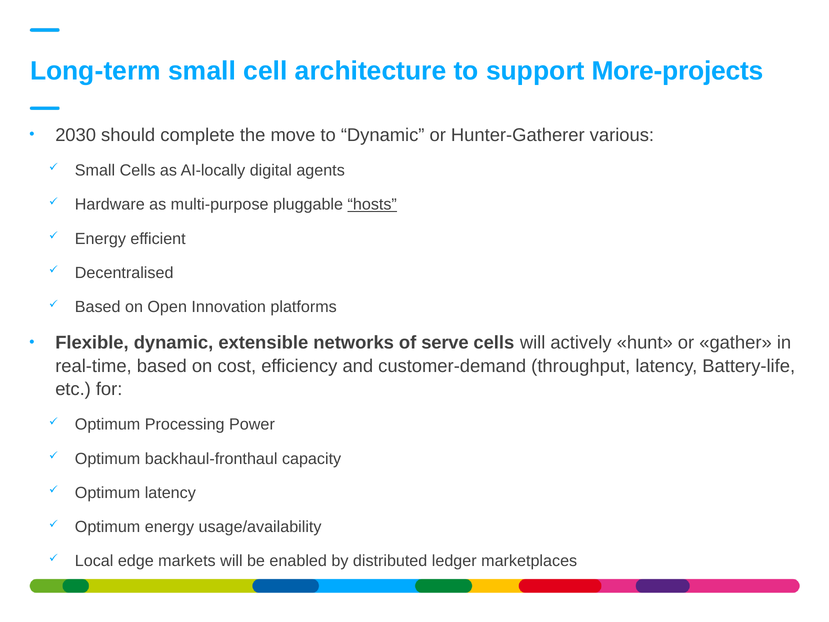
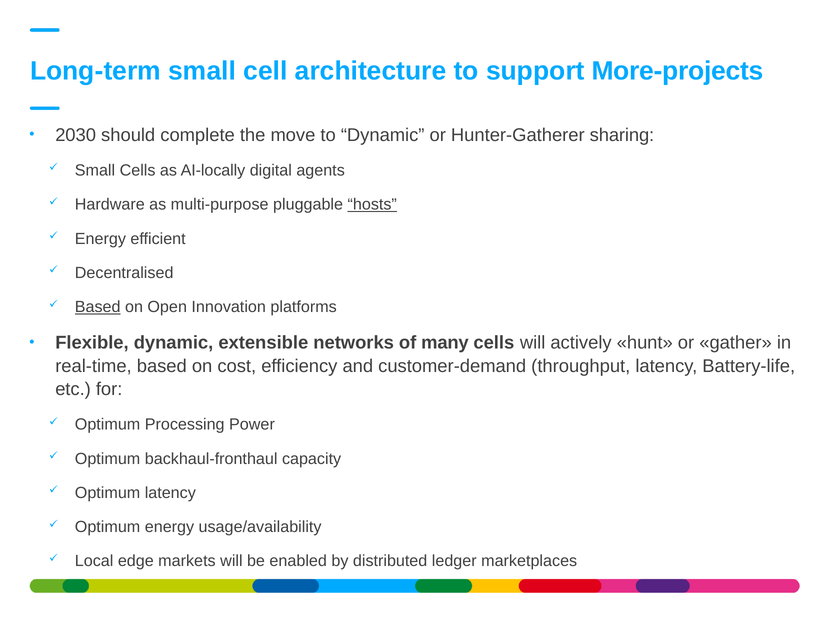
various: various -> sharing
Based at (98, 307) underline: none -> present
serve: serve -> many
